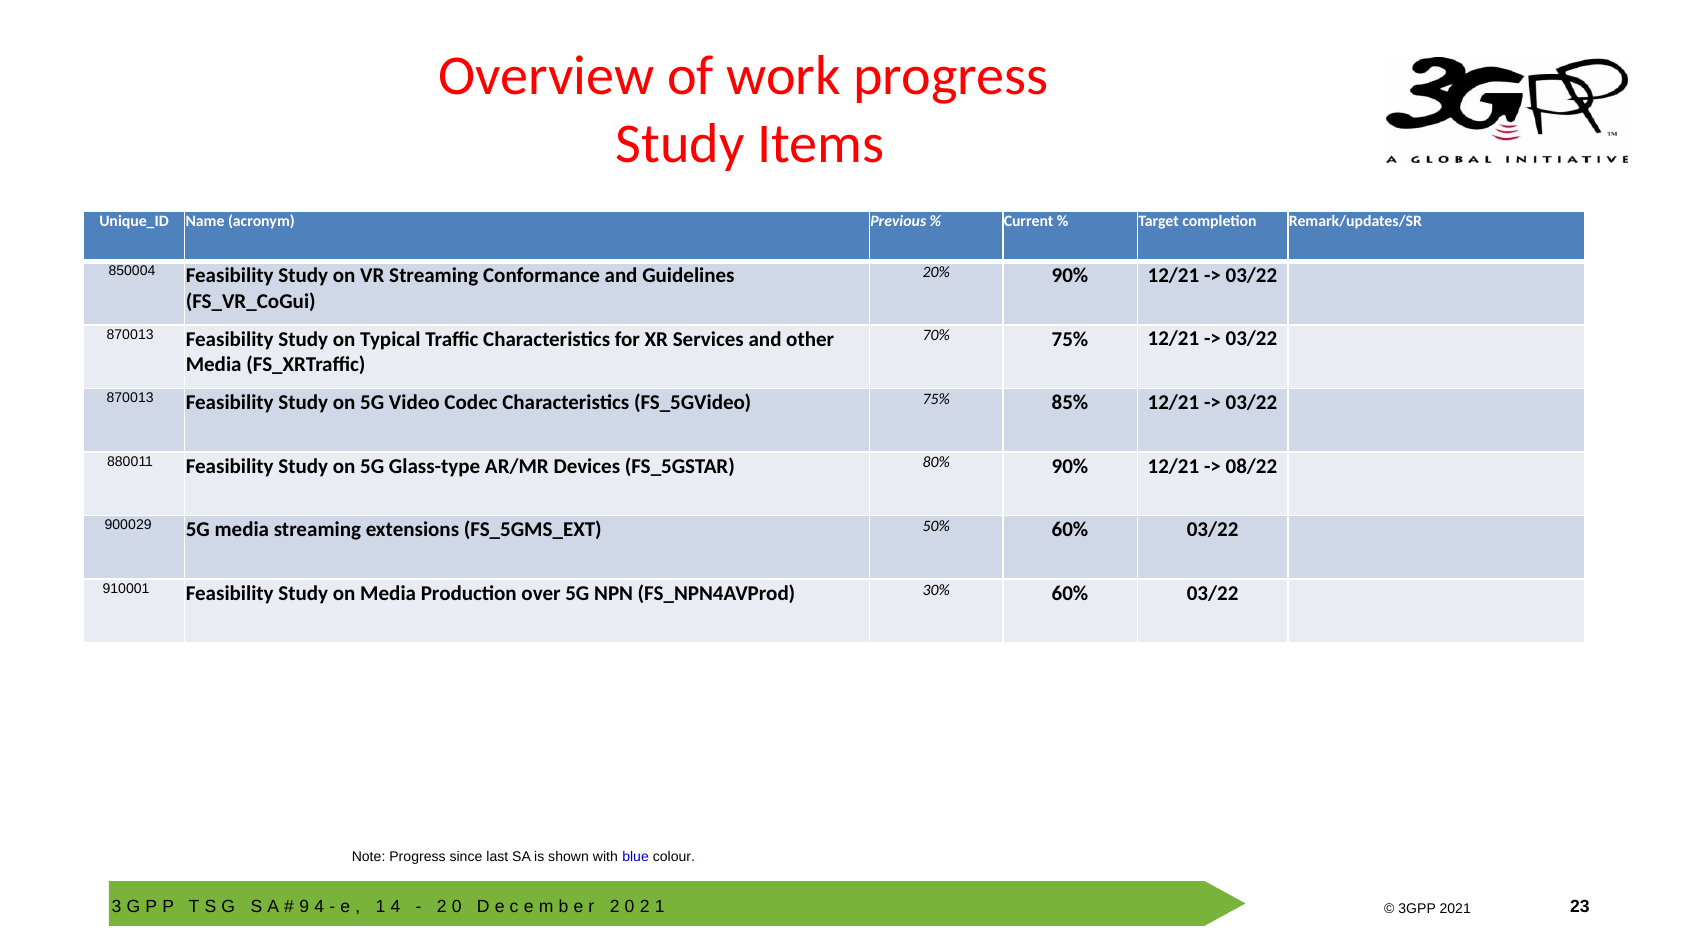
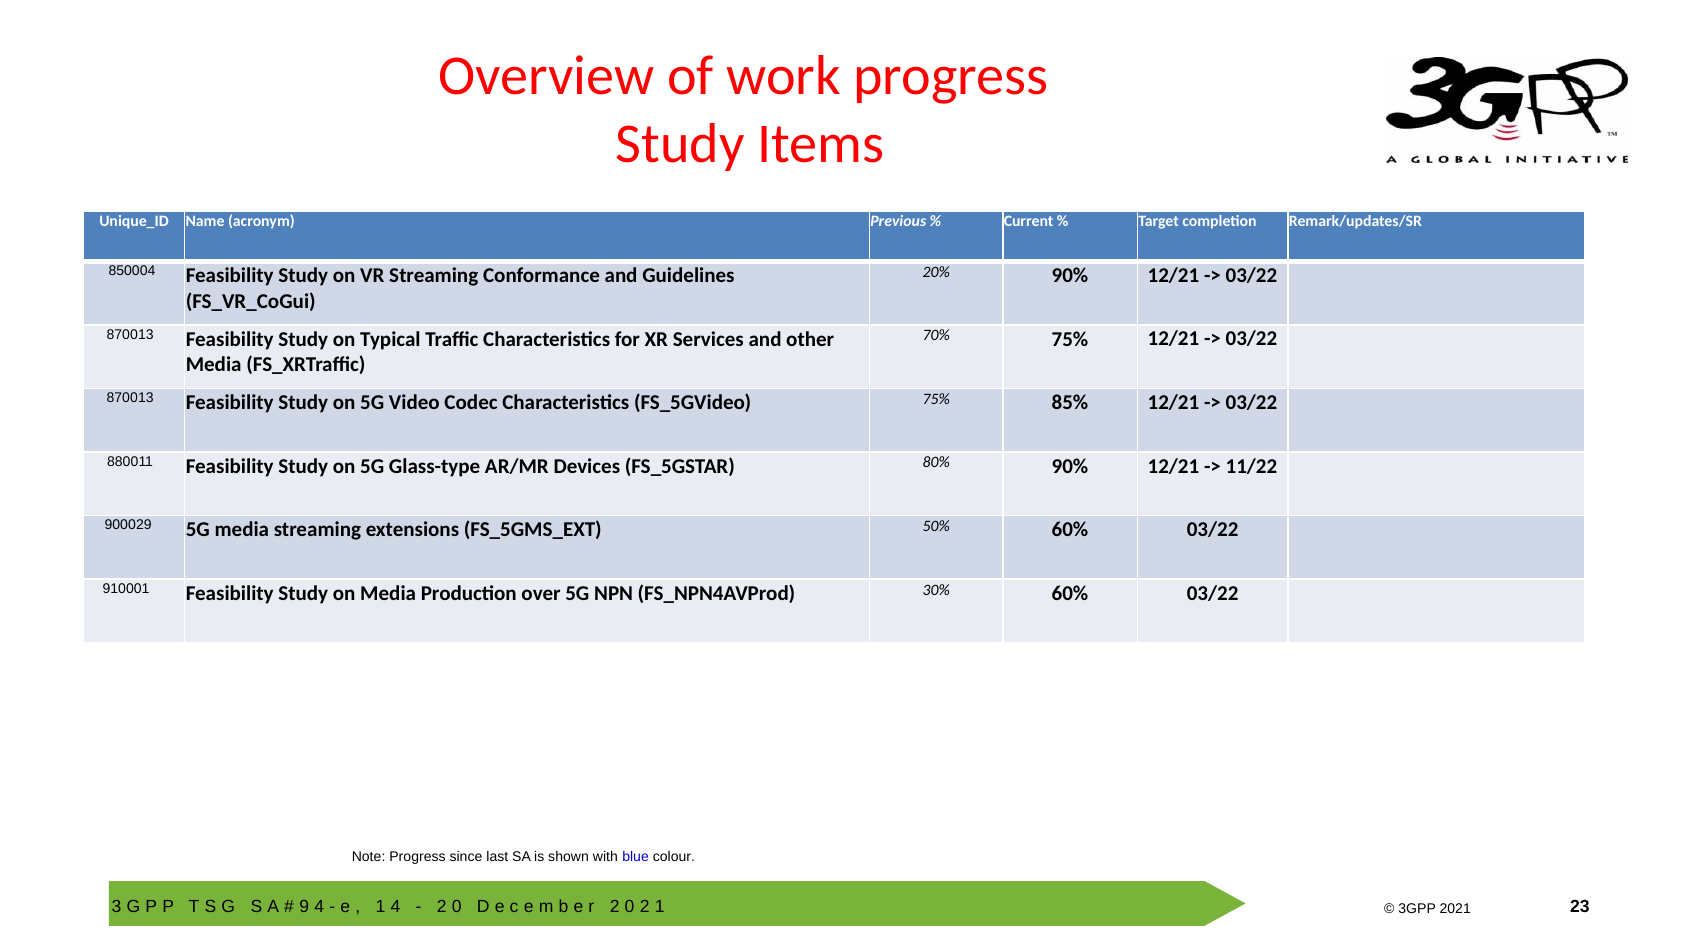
08/22: 08/22 -> 11/22
